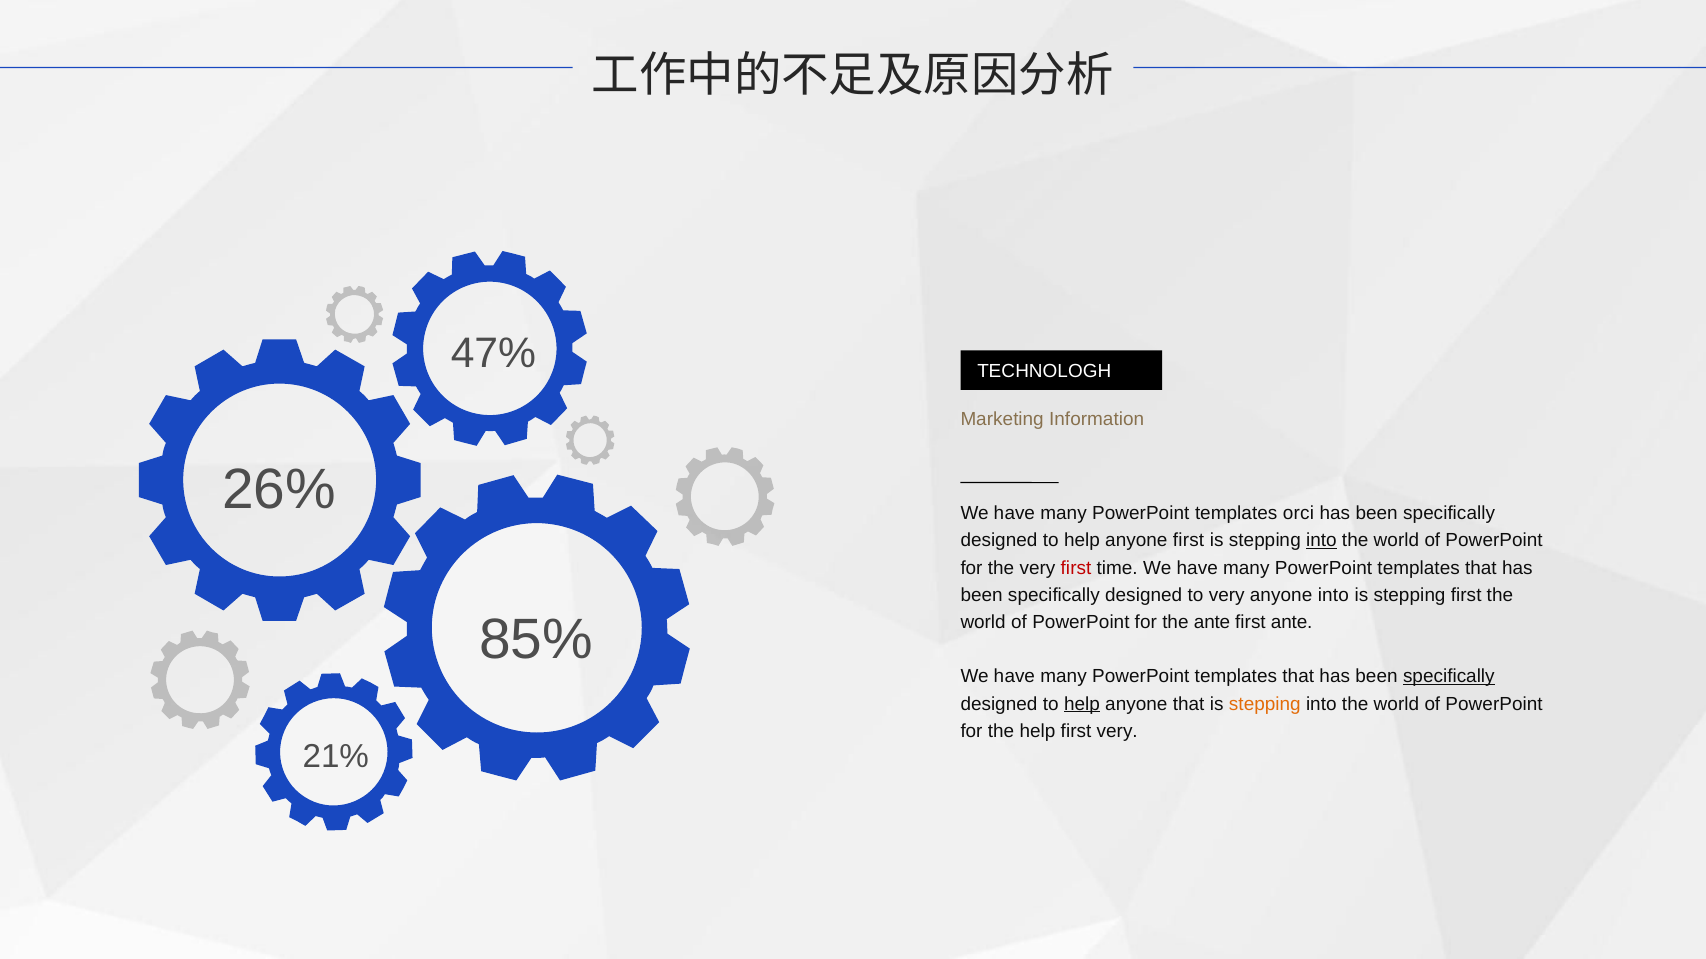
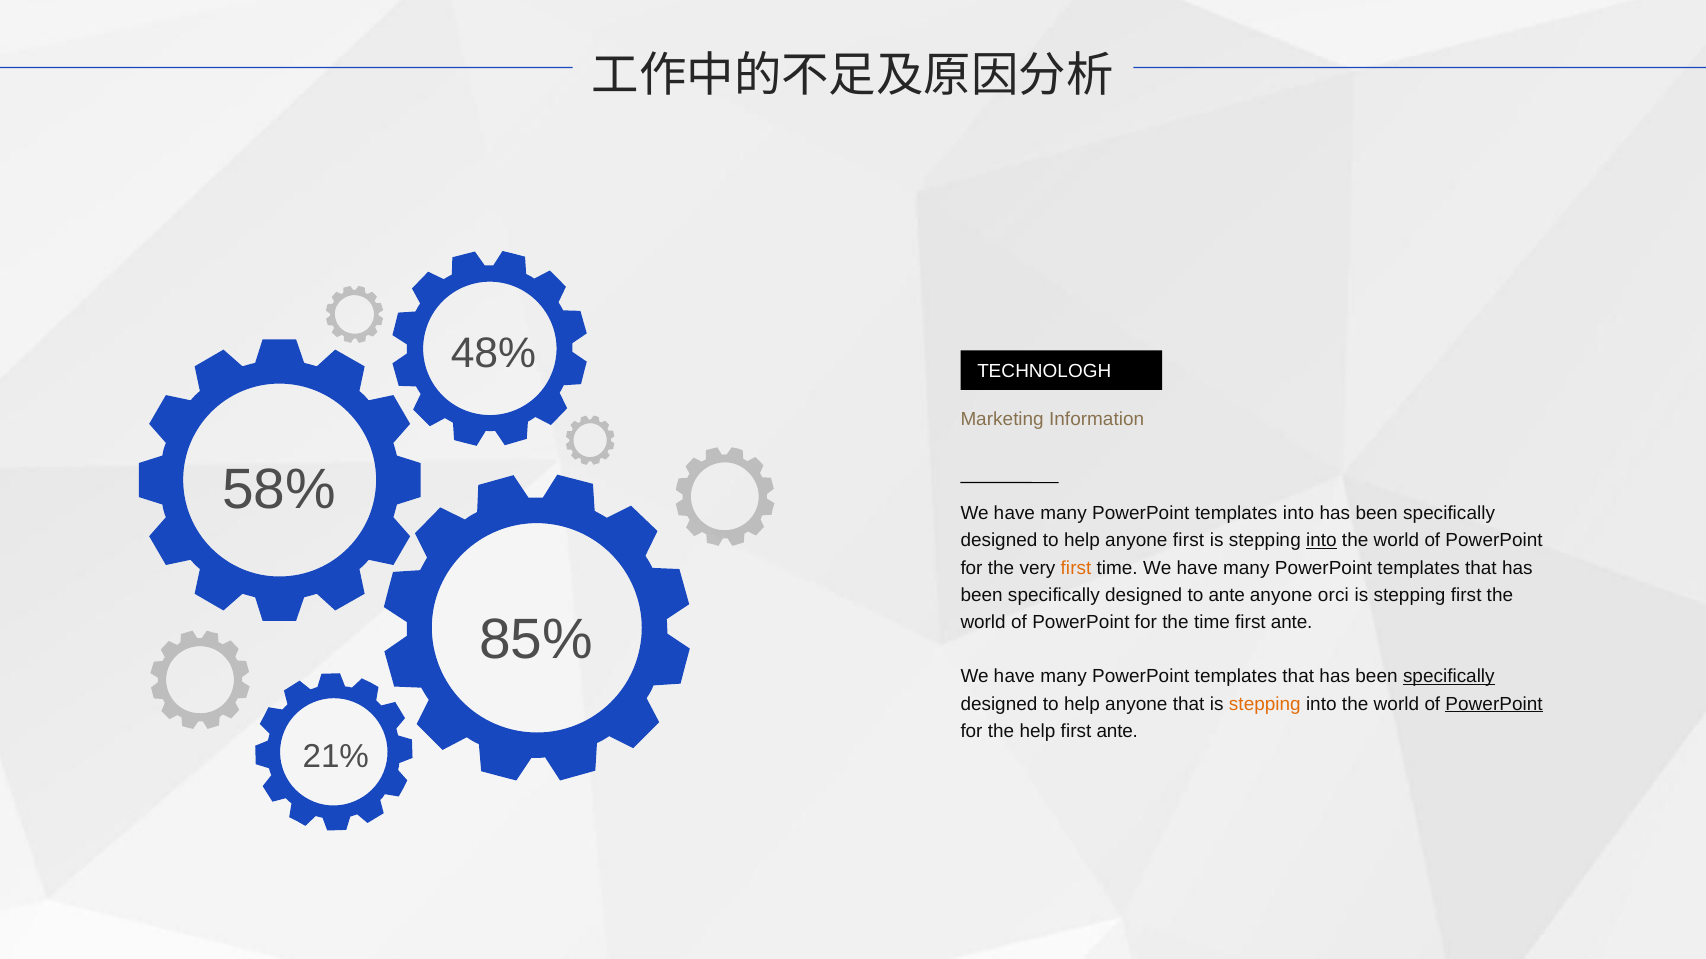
47%: 47% -> 48%
26%: 26% -> 58%
templates orci: orci -> into
first at (1076, 568) colour: red -> orange
to very: very -> ante
anyone into: into -> orci
the ante: ante -> time
help at (1082, 704) underline: present -> none
PowerPoint at (1494, 704) underline: none -> present
very at (1117, 731): very -> ante
